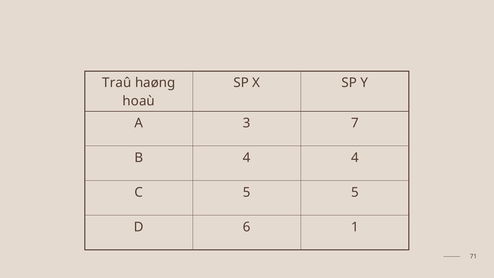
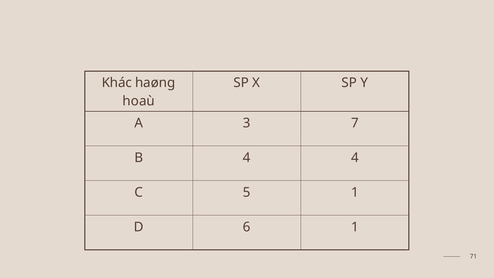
Traû: Traû -> Khác
5 5: 5 -> 1
